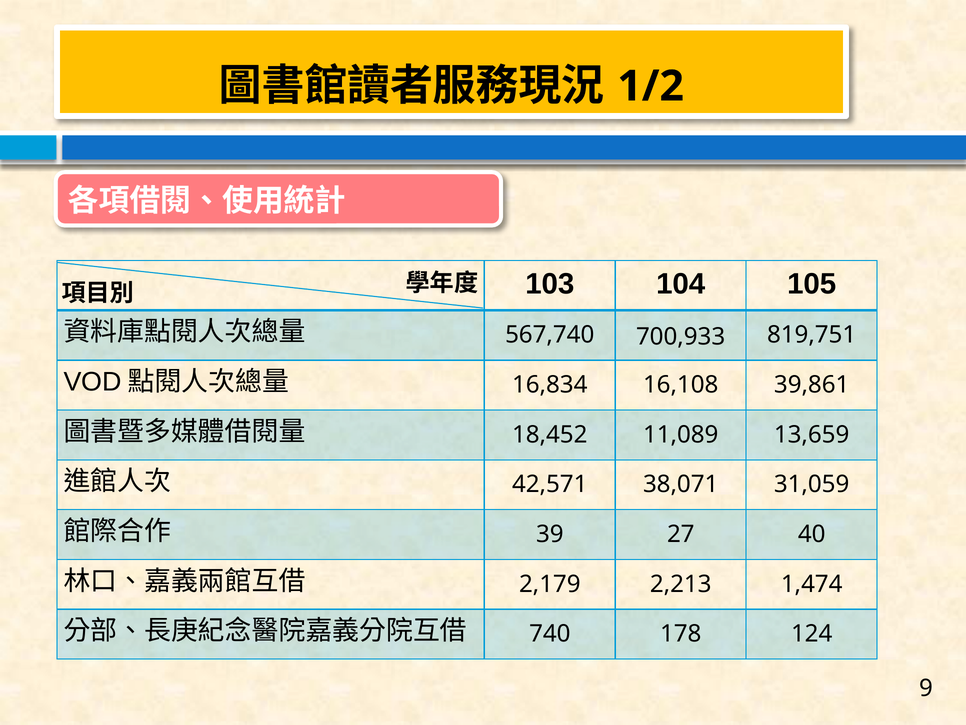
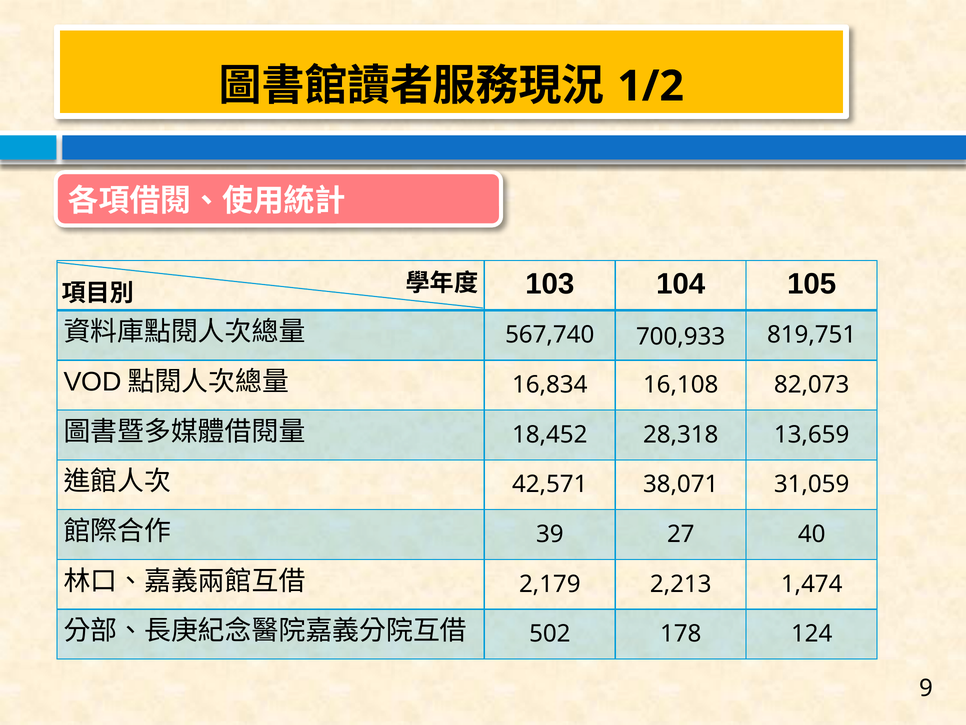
39,861: 39,861 -> 82,073
11,089: 11,089 -> 28,318
740: 740 -> 502
